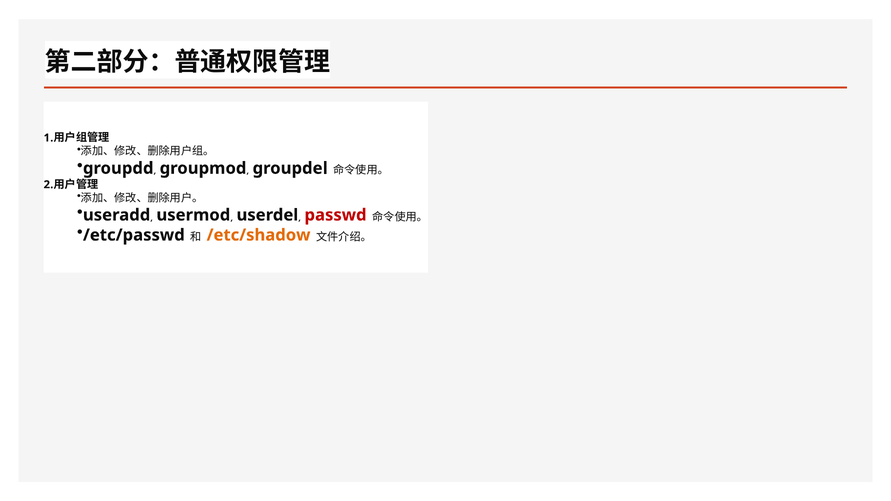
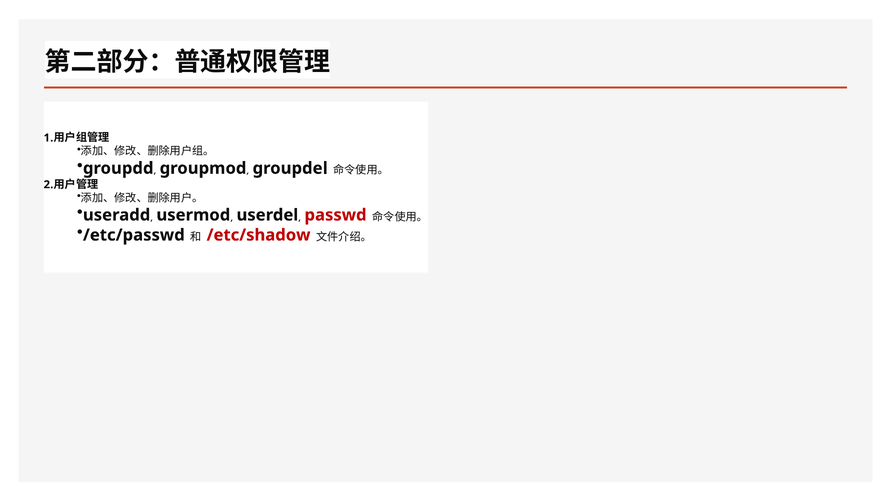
/etc/shadow colour: orange -> red
